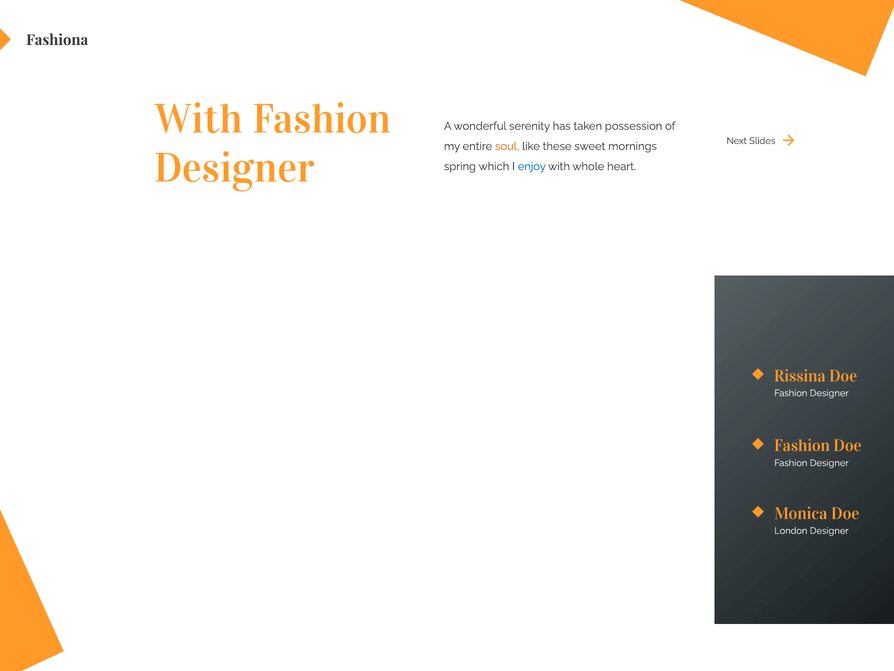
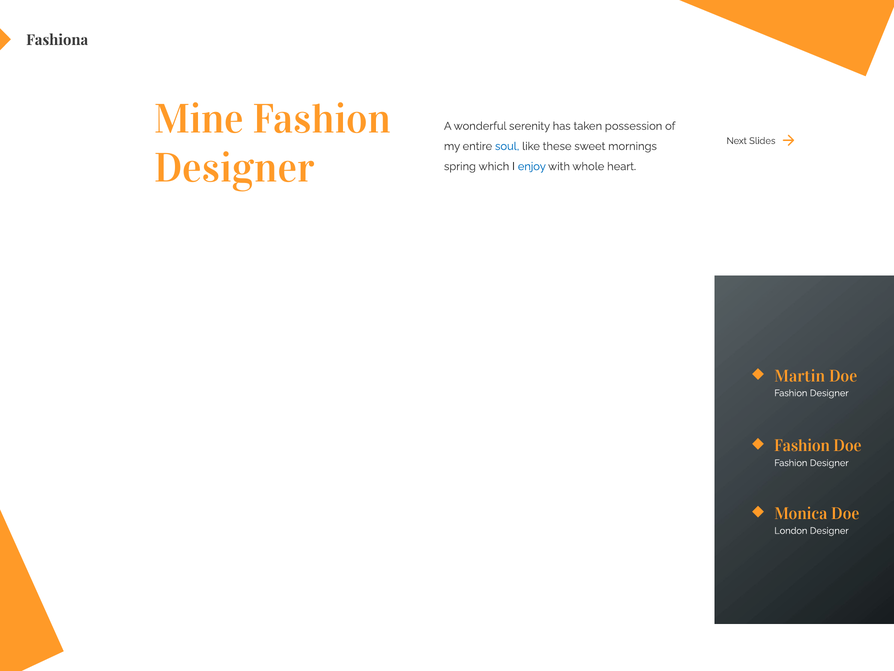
With at (199, 119): With -> Mine
soul colour: orange -> blue
Rissina: Rissina -> Martin
